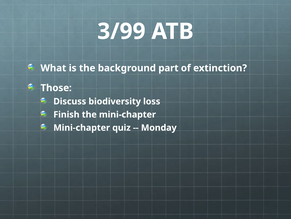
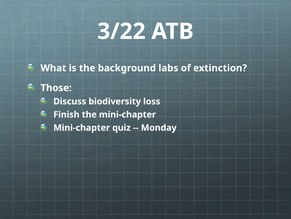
3/99: 3/99 -> 3/22
part: part -> labs
